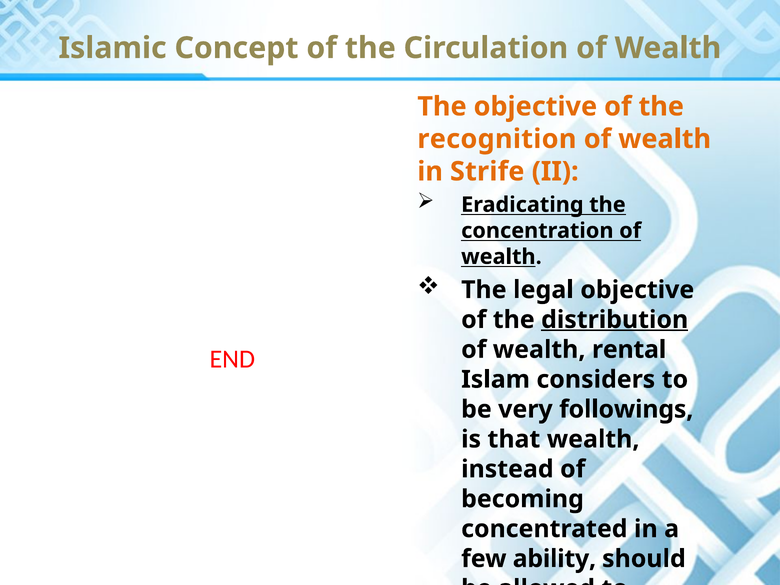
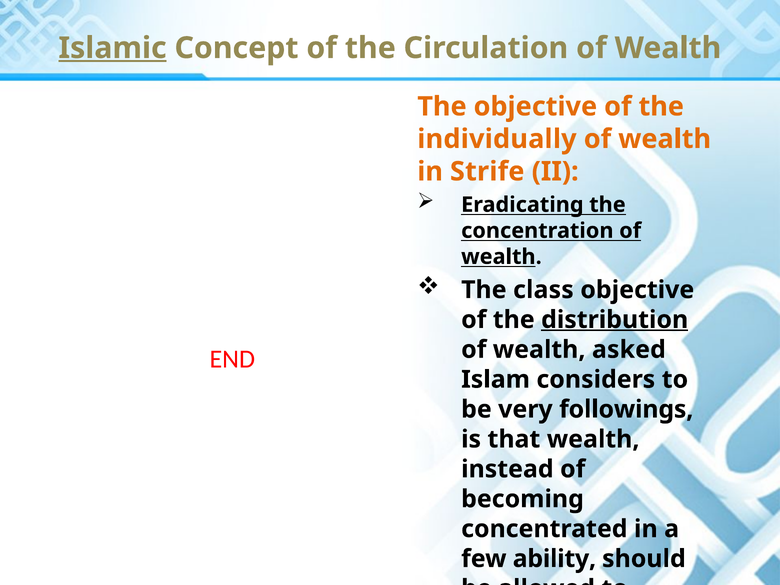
Islamic underline: none -> present
recognition: recognition -> individually
legal: legal -> class
rental: rental -> asked
